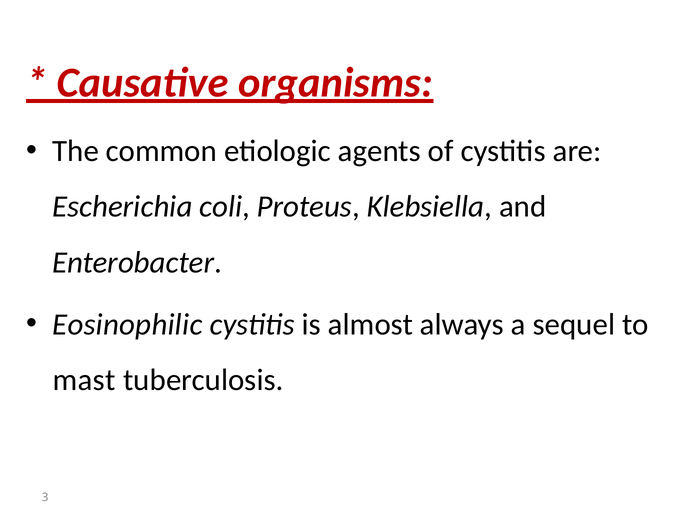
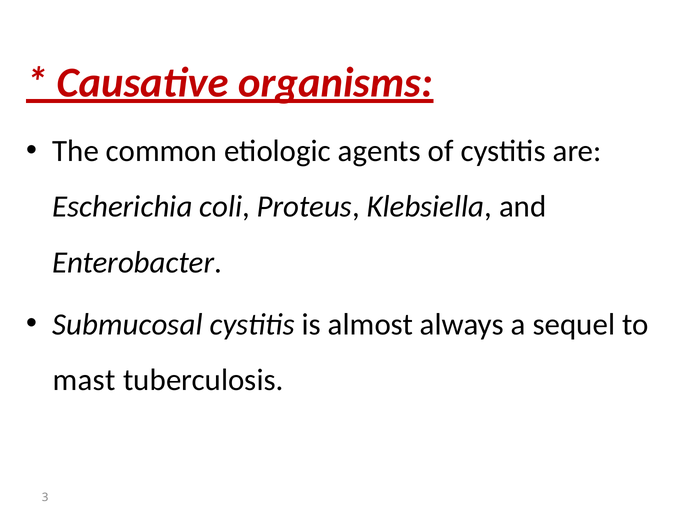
Eosinophilic: Eosinophilic -> Submucosal
